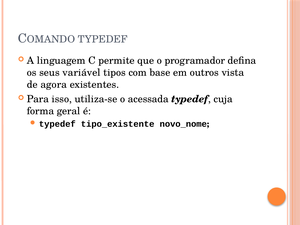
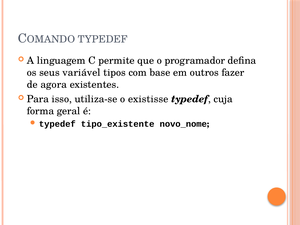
vista: vista -> fazer
acessada: acessada -> existisse
